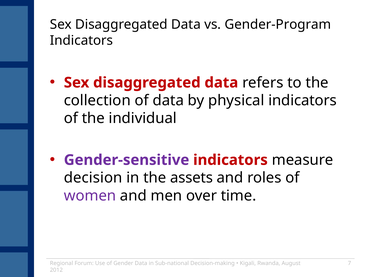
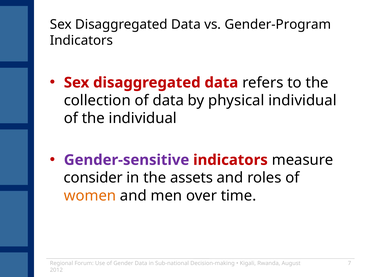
physical indicators: indicators -> individual
decision: decision -> consider
women colour: purple -> orange
